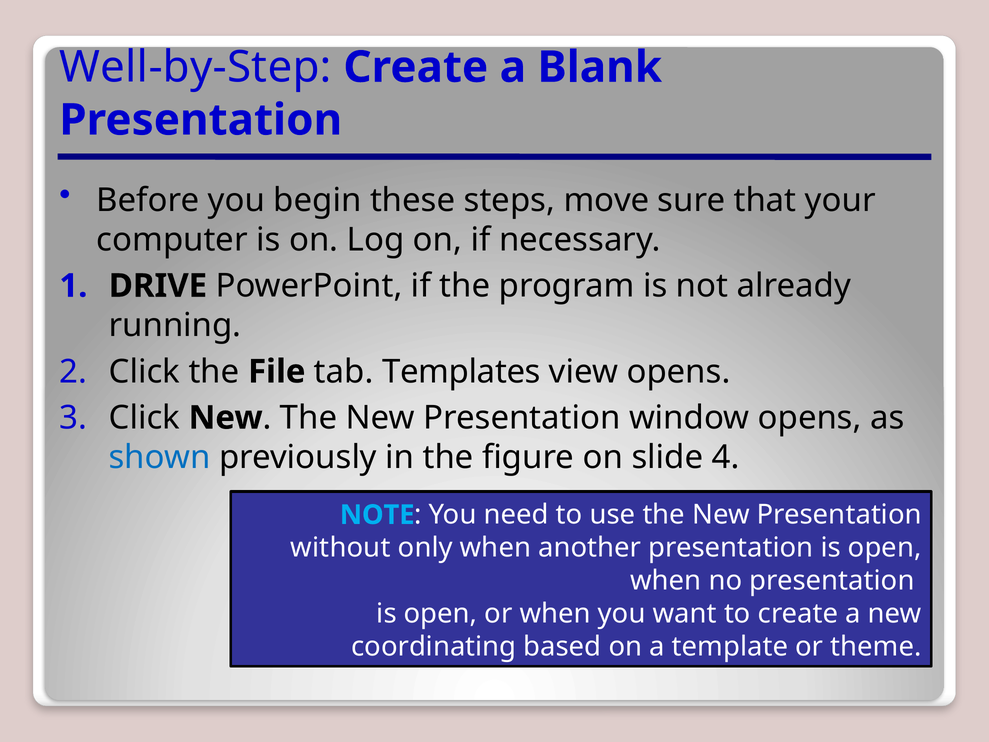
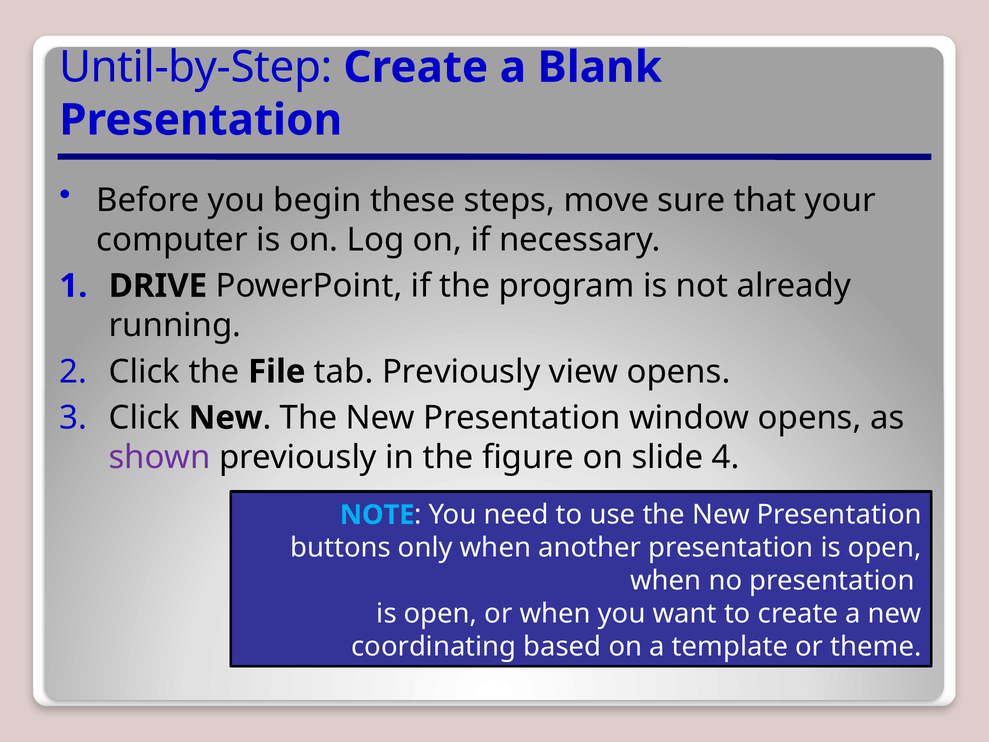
Well-by-Step: Well-by-Step -> Until-by-Step
tab Templates: Templates -> Previously
shown colour: blue -> purple
without: without -> buttons
